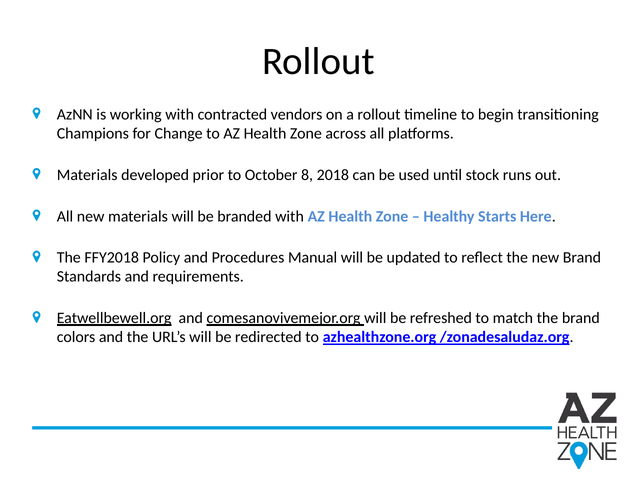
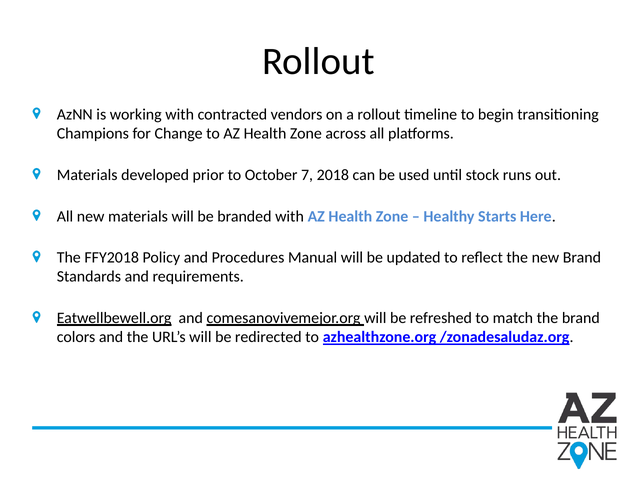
8: 8 -> 7
